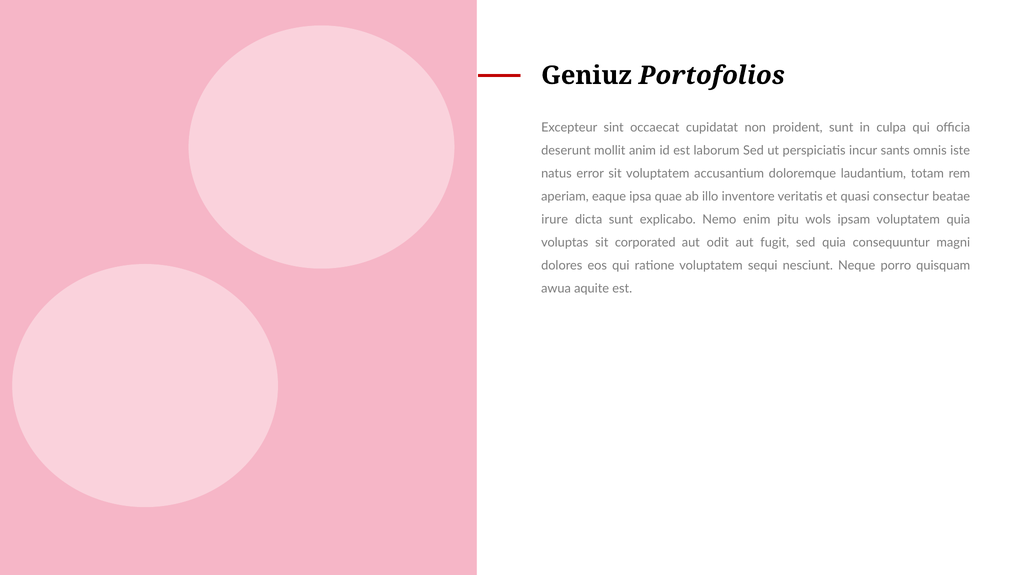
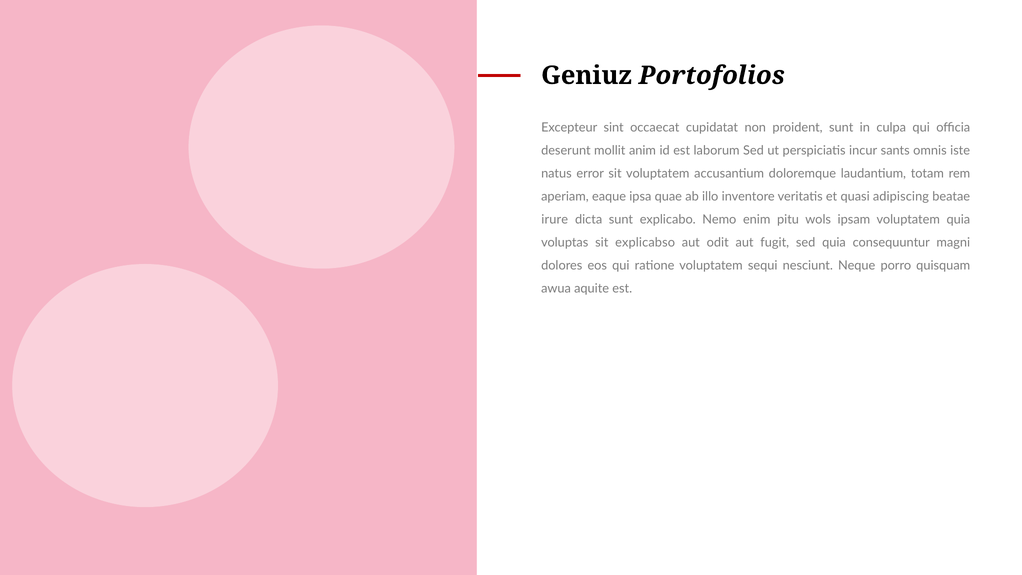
consectur: consectur -> adipiscing
corporated: corporated -> explicabso
